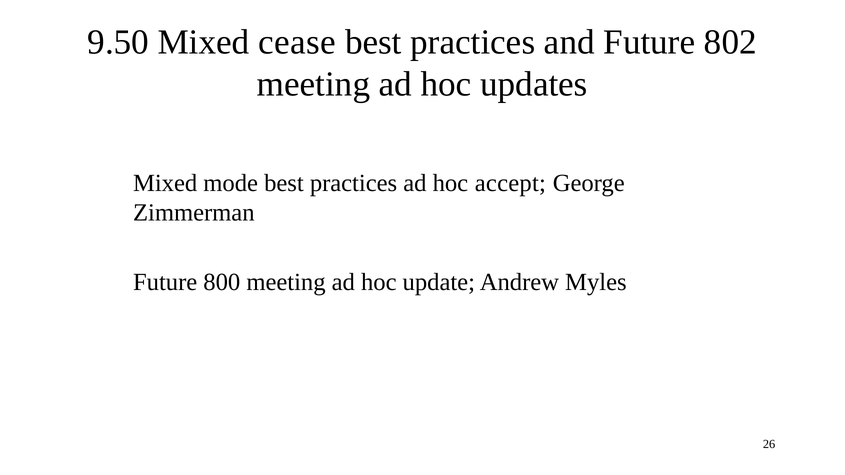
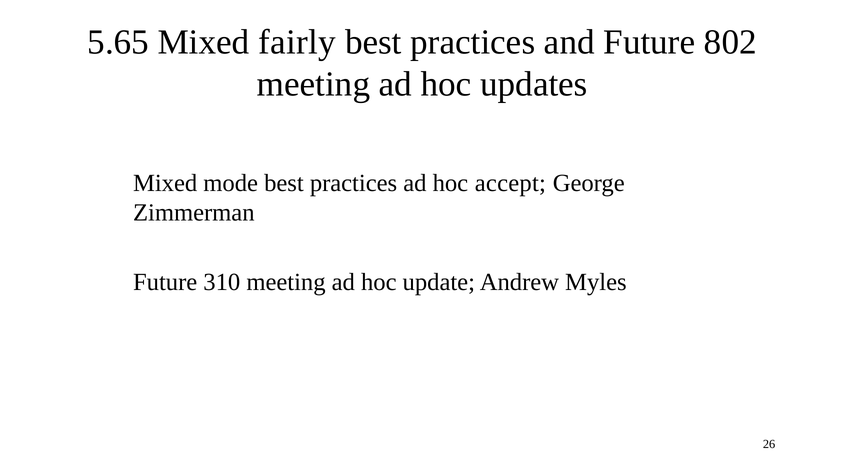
9.50: 9.50 -> 5.65
cease: cease -> fairly
800: 800 -> 310
